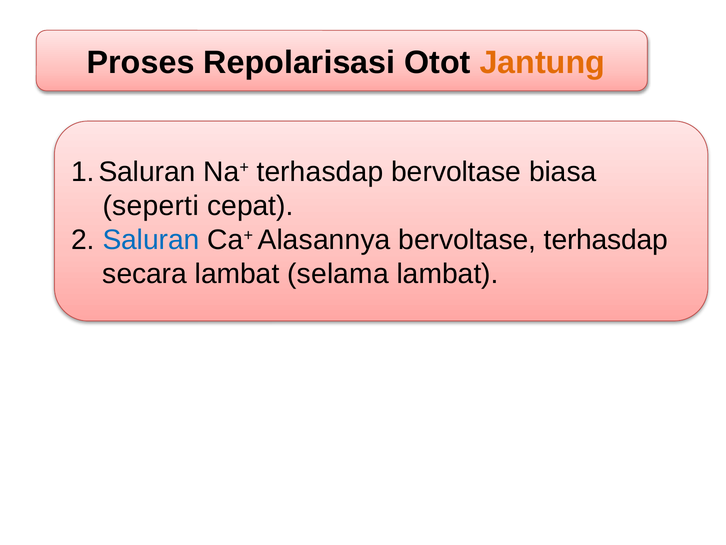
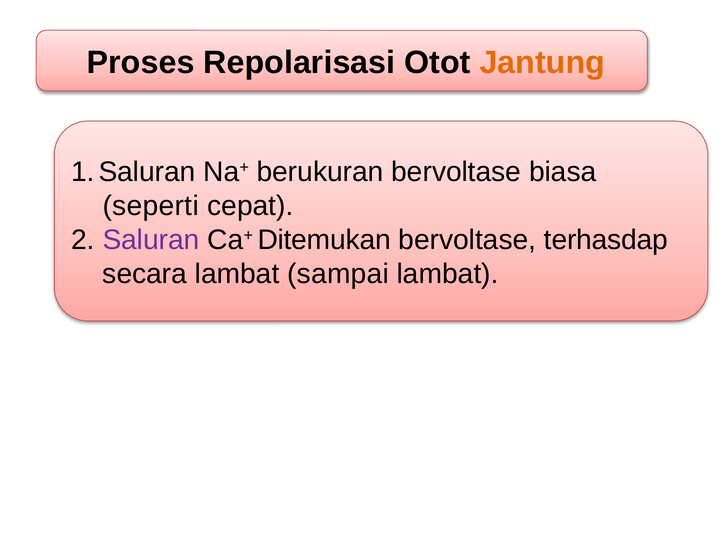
Na+ terhasdap: terhasdap -> berukuran
Saluran colour: blue -> purple
Alasannya: Alasannya -> Ditemukan
selama: selama -> sampai
